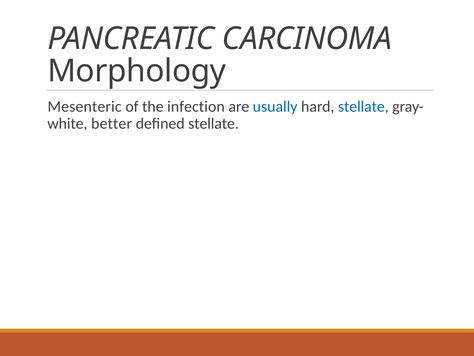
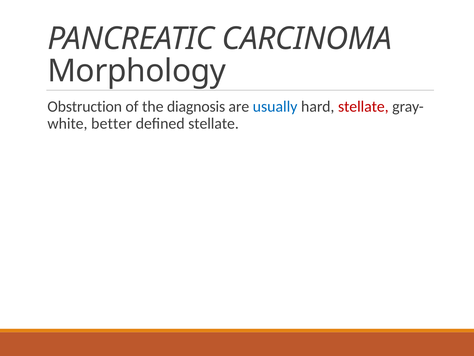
Mesenteric: Mesenteric -> Obstruction
infection: infection -> diagnosis
stellate at (363, 106) colour: blue -> red
